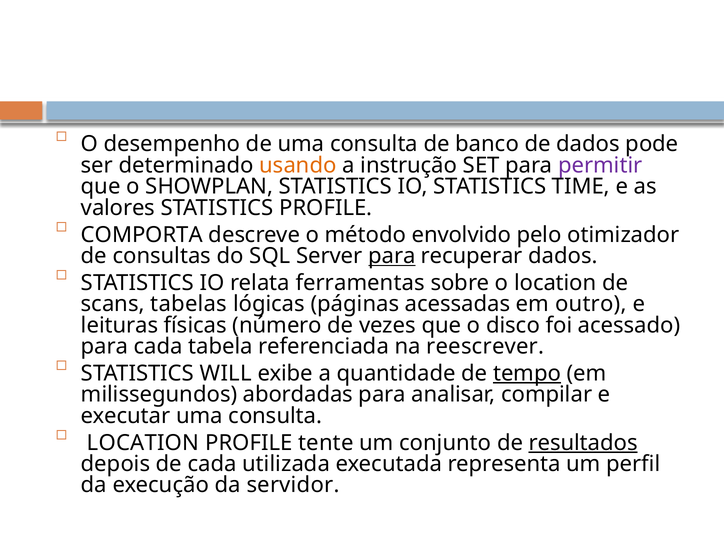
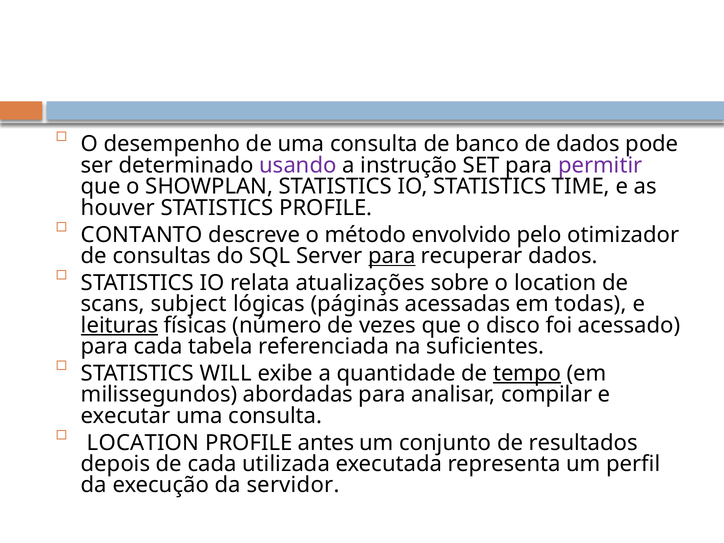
usando colour: orange -> purple
valores: valores -> houver
COMPORTA: COMPORTA -> CONTANTO
ferramentas: ferramentas -> atualizações
tabelas: tabelas -> subject
outro: outro -> todas
leituras underline: none -> present
reescrever: reescrever -> suficientes
tente: tente -> antes
resultados underline: present -> none
